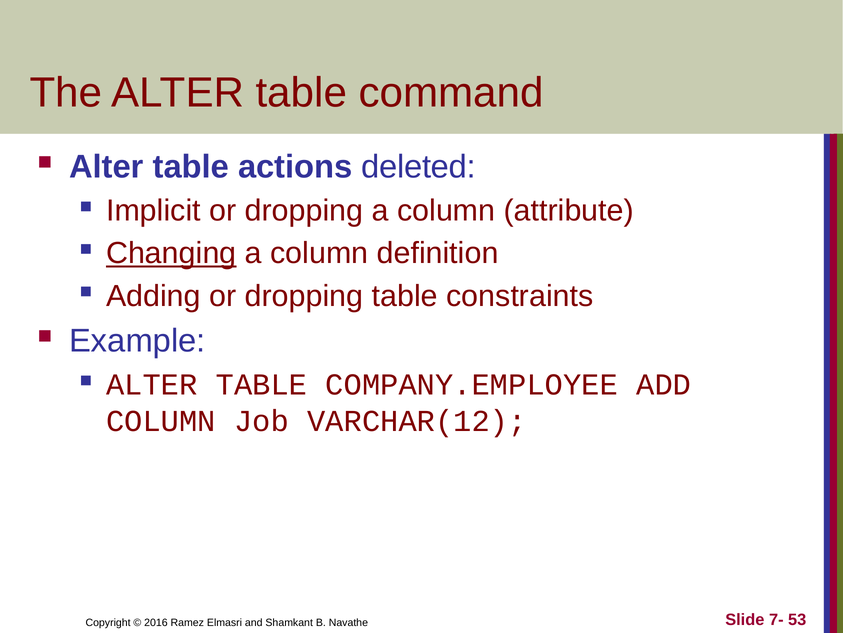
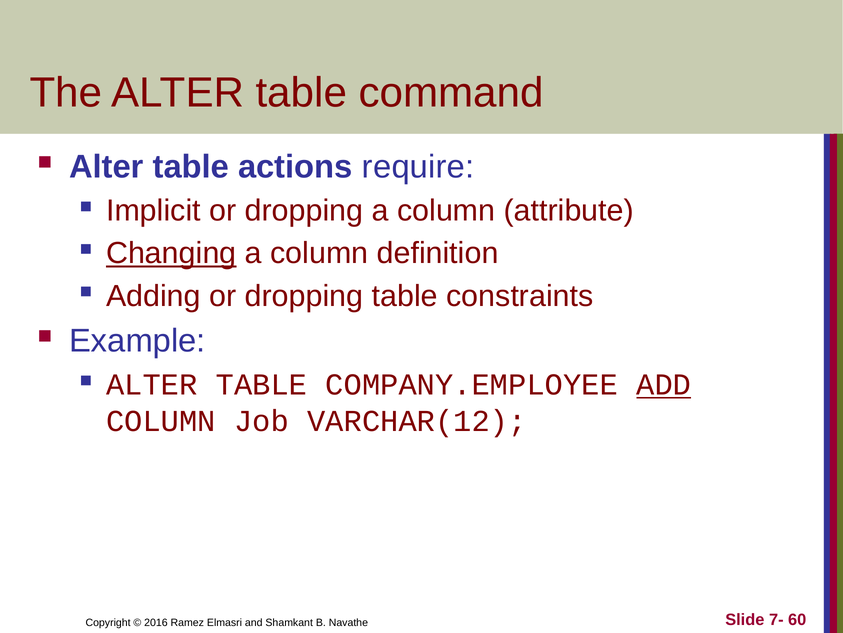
deleted: deleted -> require
ADD underline: none -> present
53: 53 -> 60
